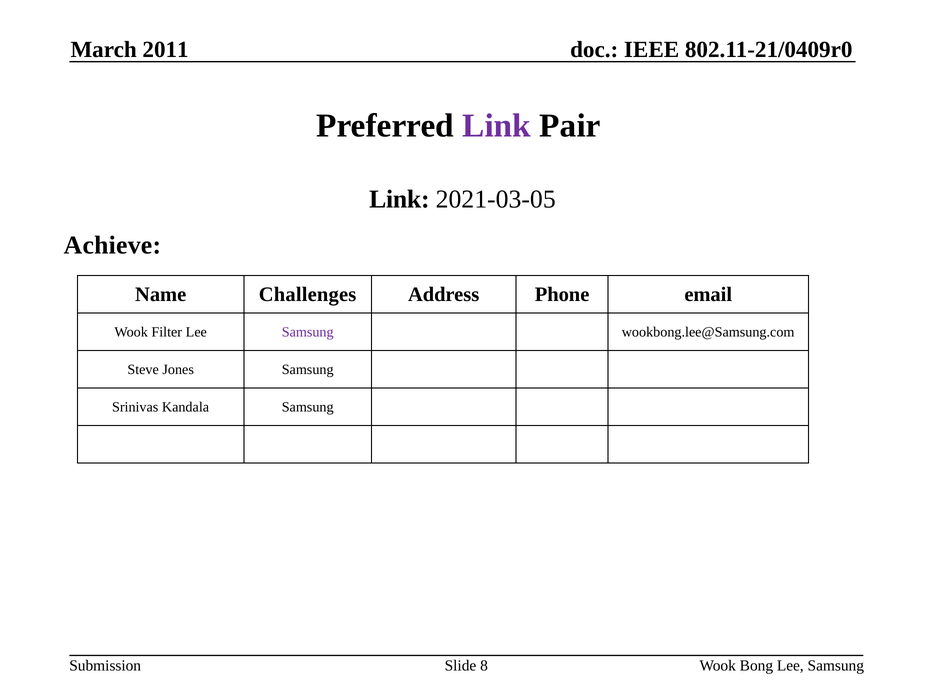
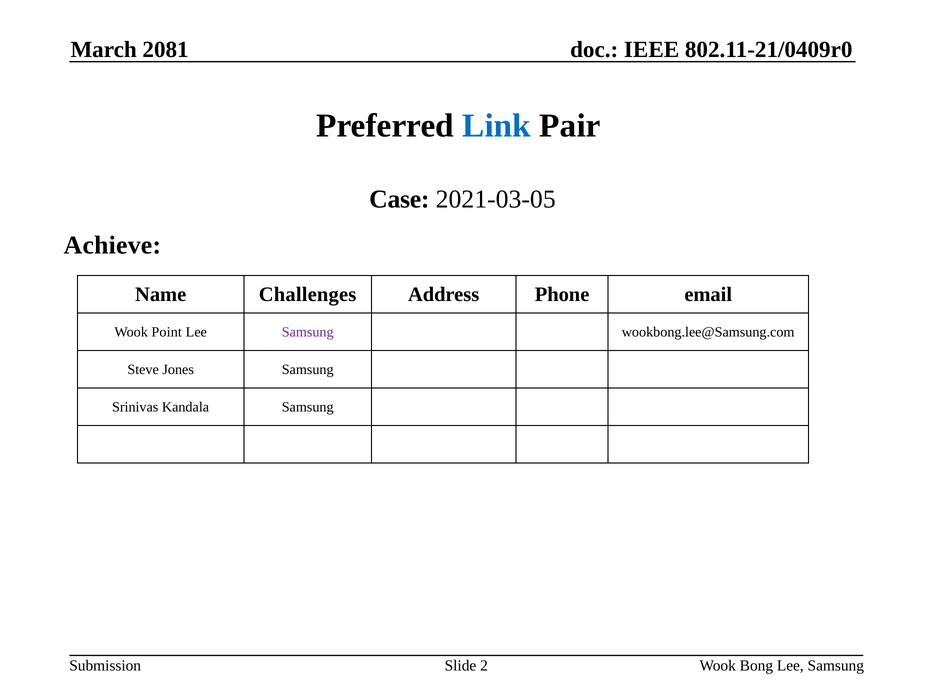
2011: 2011 -> 2081
Link at (497, 126) colour: purple -> blue
Link at (399, 199): Link -> Case
Filter: Filter -> Point
8: 8 -> 2
